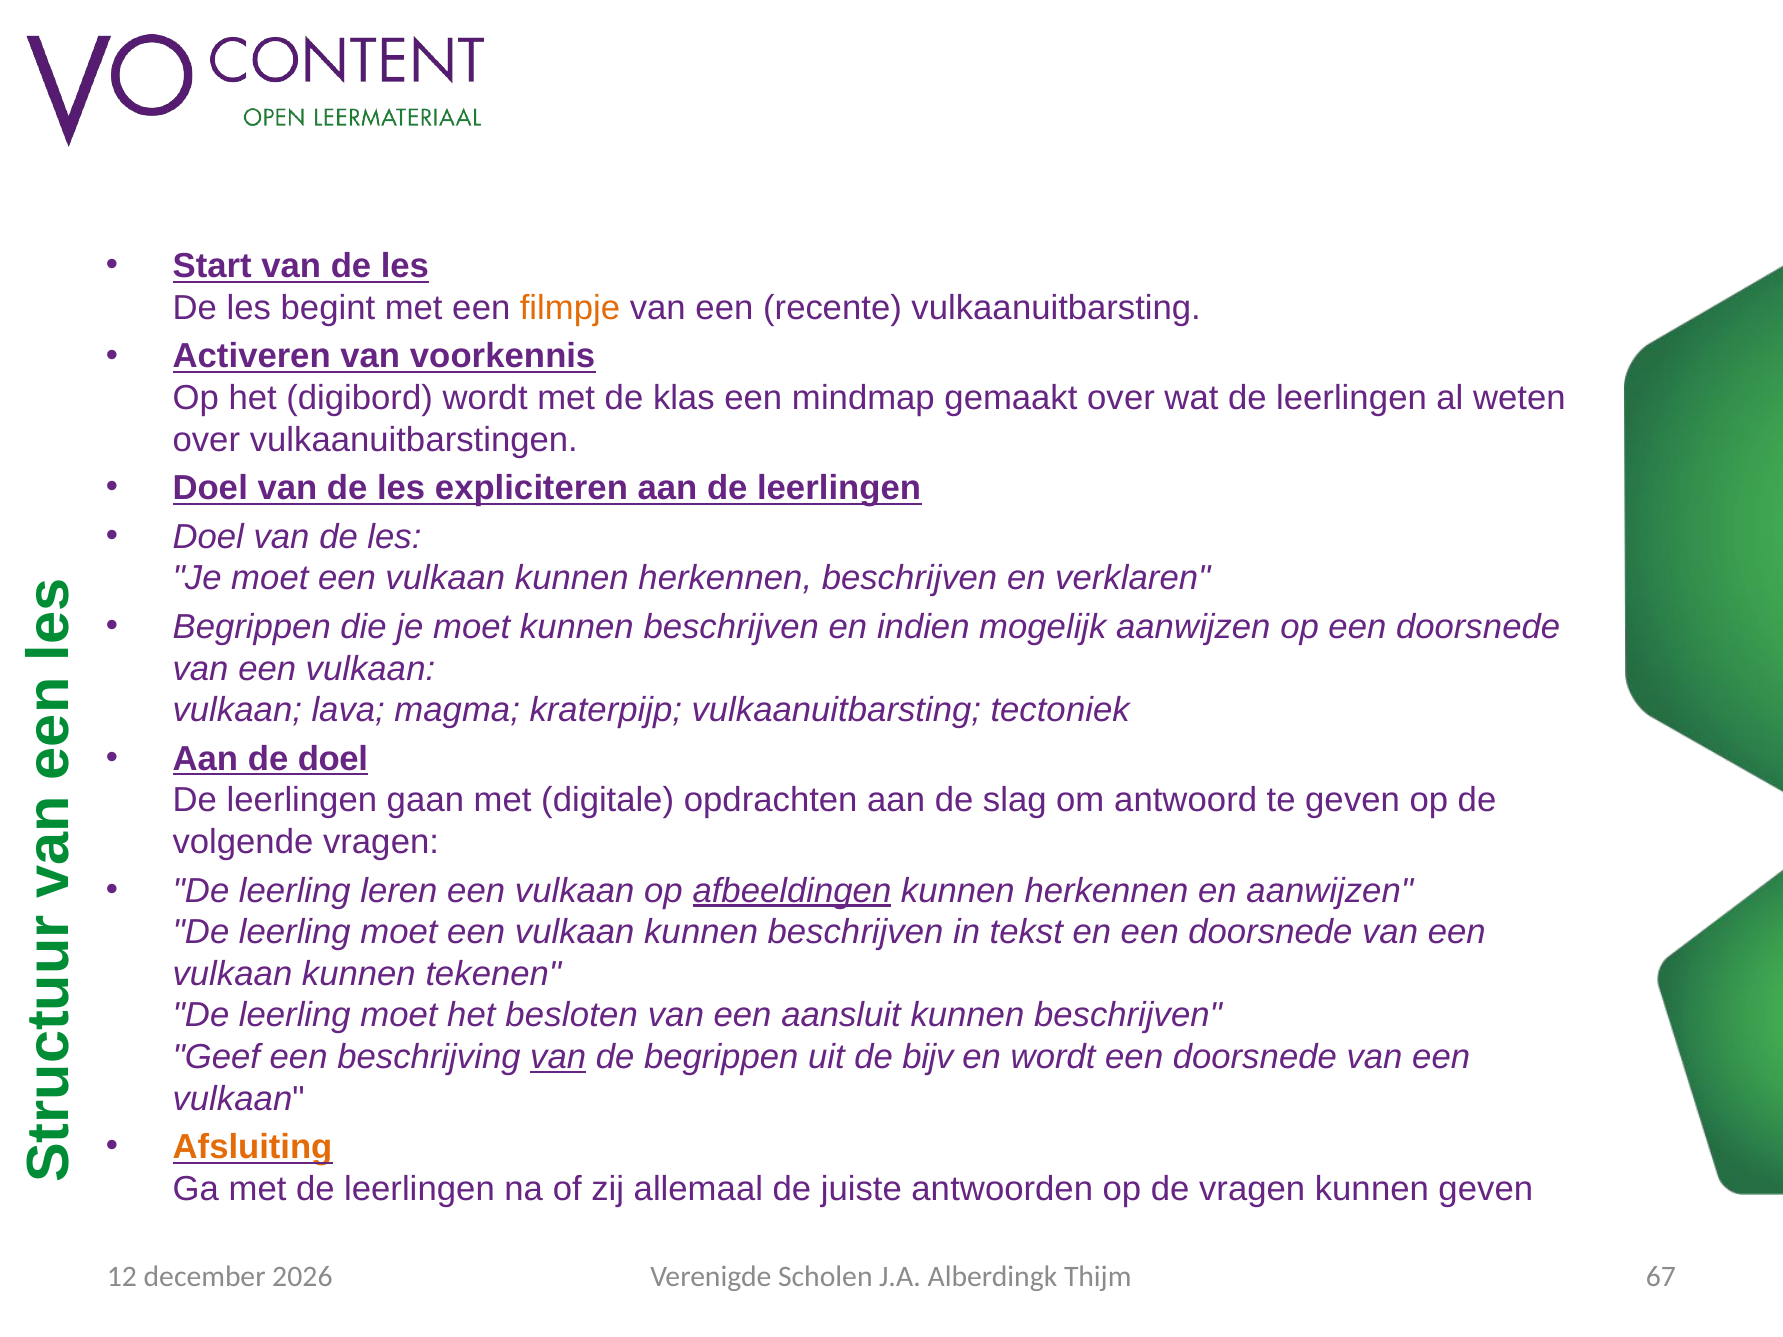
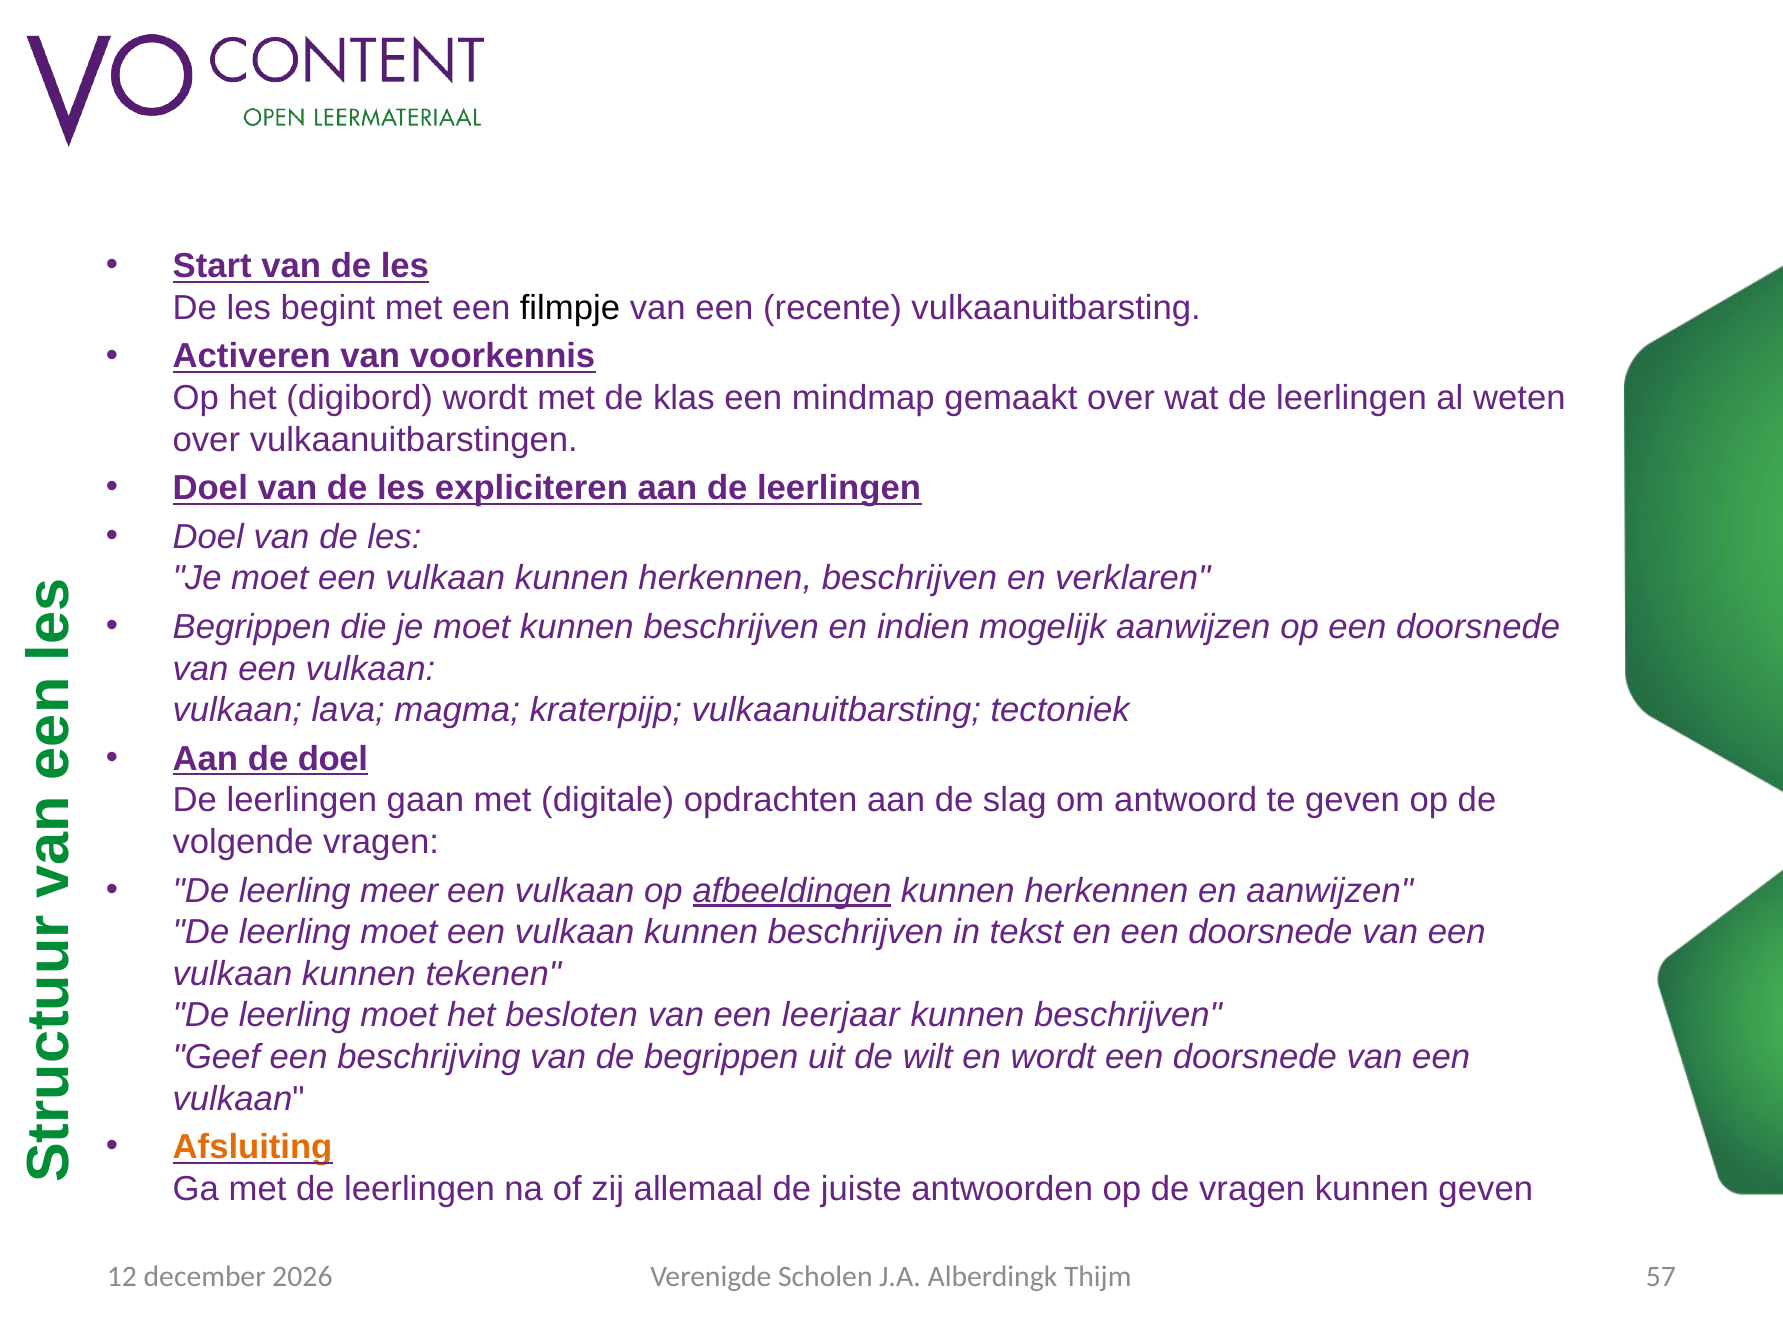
filmpje colour: orange -> black
leren: leren -> meer
aansluit: aansluit -> leerjaar
van at (558, 1057) underline: present -> none
bijv: bijv -> wilt
67: 67 -> 57
